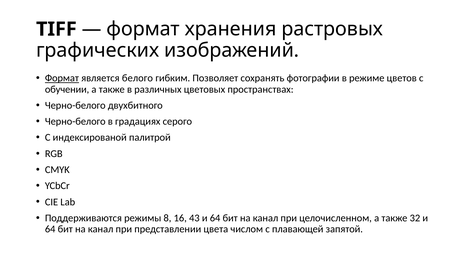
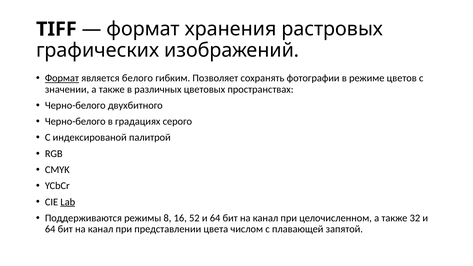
обучении: обучении -> значении
Lab underline: none -> present
43: 43 -> 52
